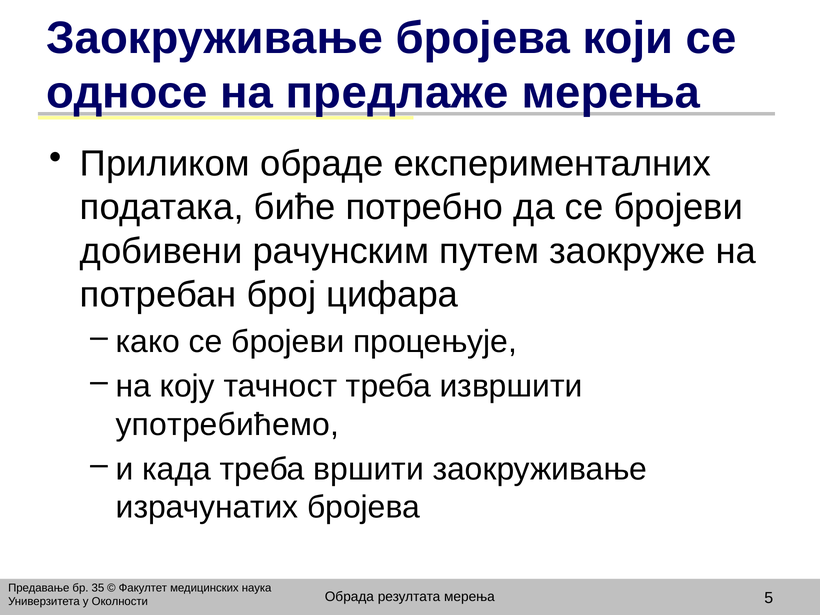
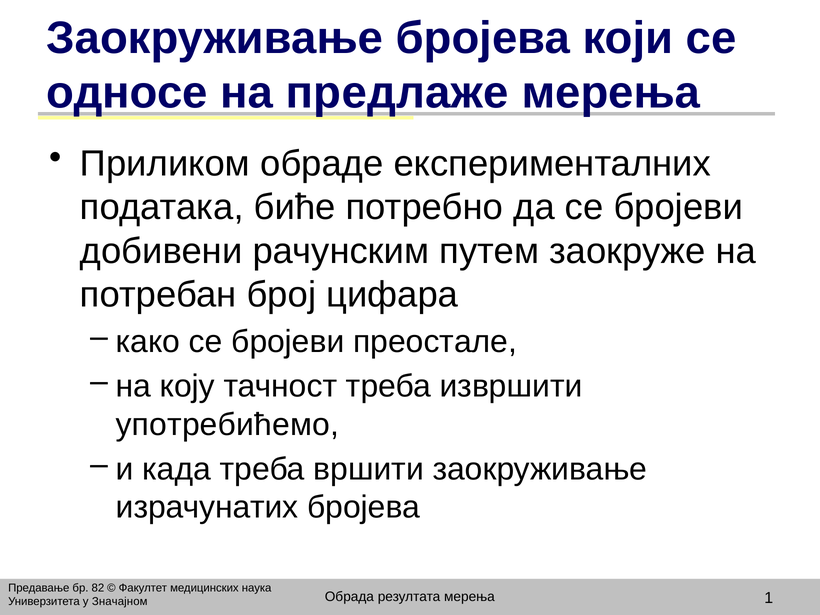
процењује: процењује -> преостале
35: 35 -> 82
5: 5 -> 1
Околности: Околности -> Значајном
